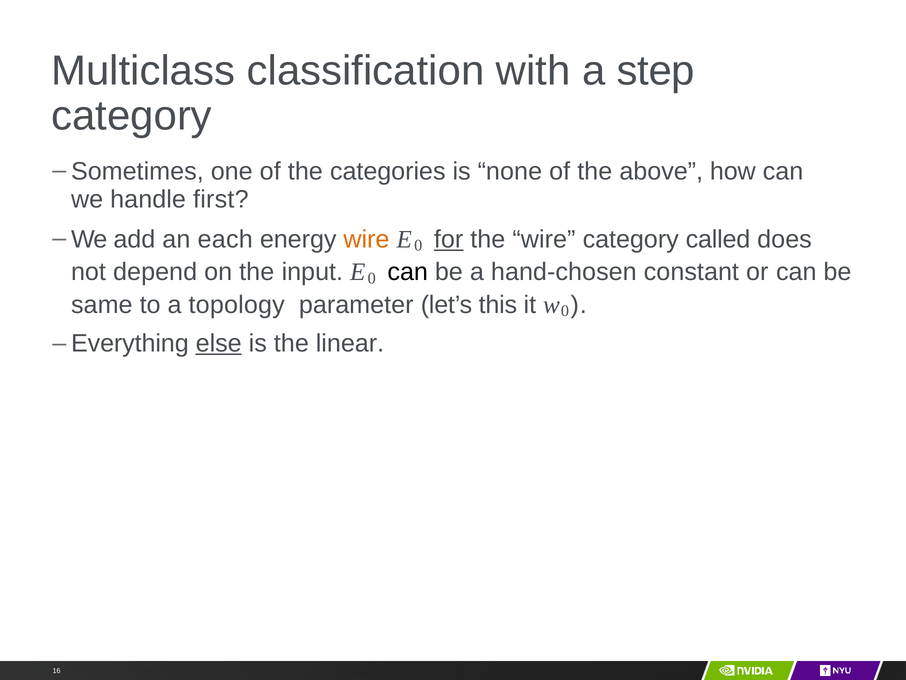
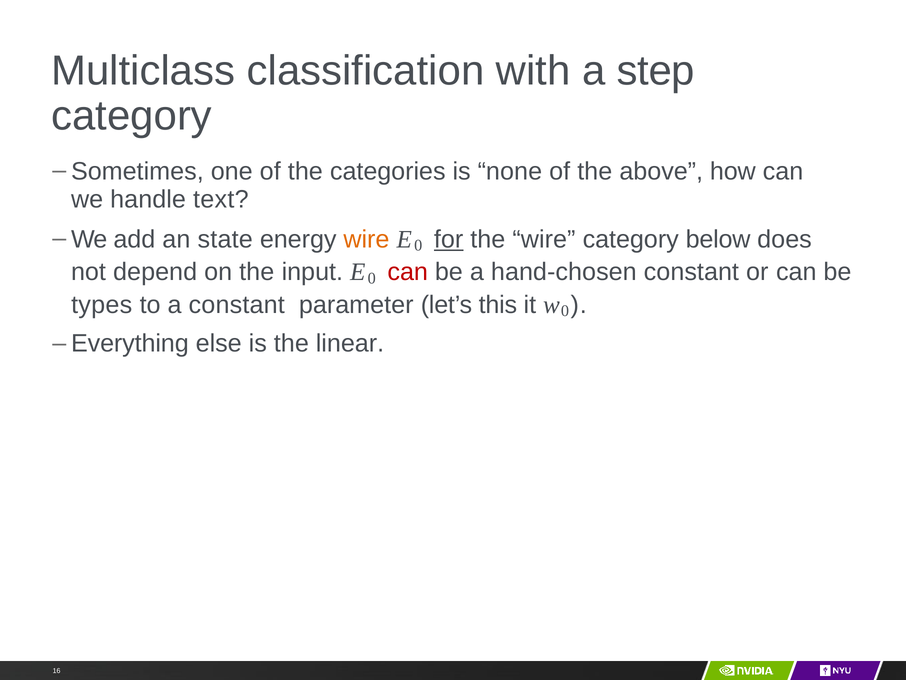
first: first -> text
each: each -> state
called: called -> below
can at (408, 272) colour: black -> red
same: same -> types
a topology: topology -> constant
else underline: present -> none
